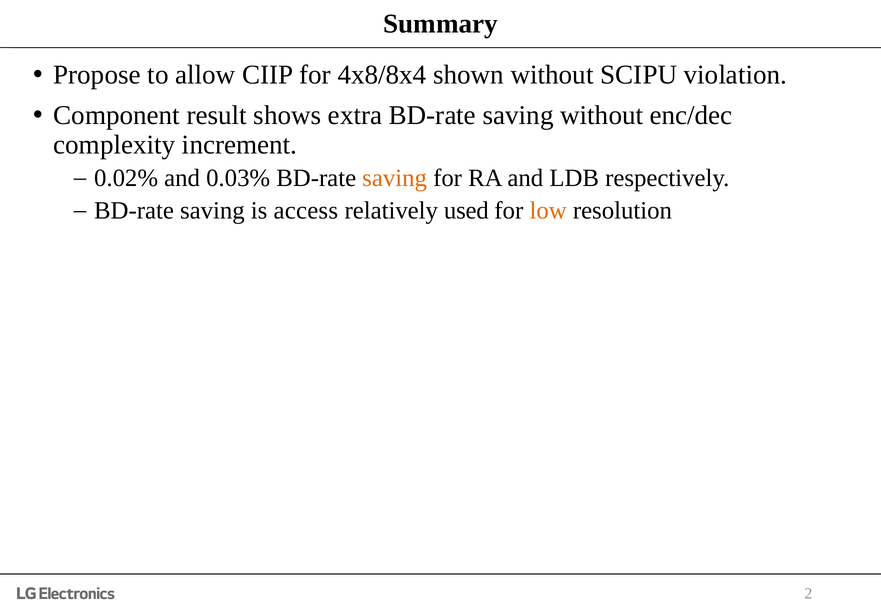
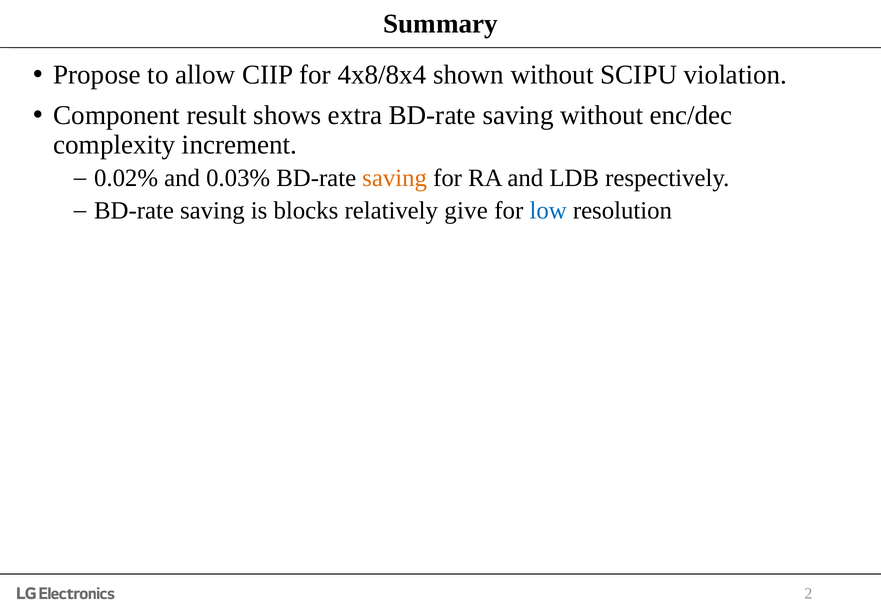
access: access -> blocks
used: used -> give
low colour: orange -> blue
